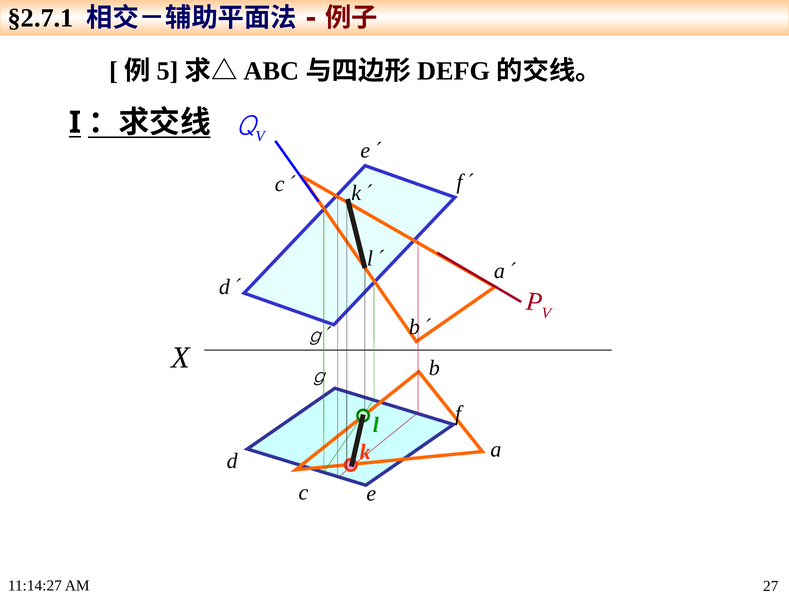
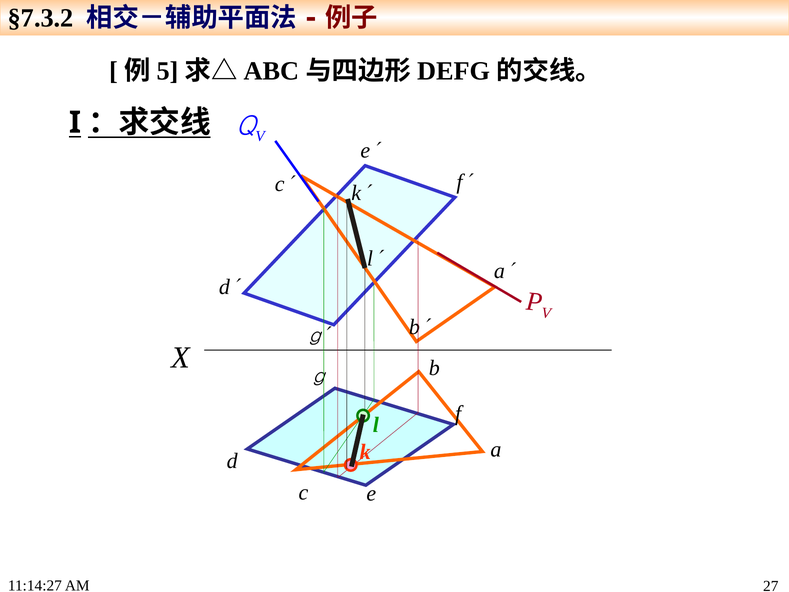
§2.7.1: §2.7.1 -> §7.3.2
